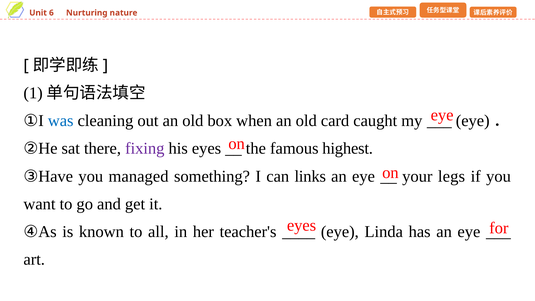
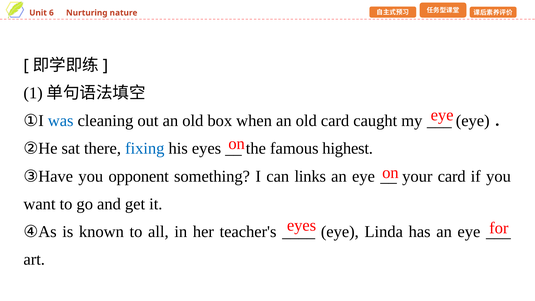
fixing colour: purple -> blue
managed: managed -> opponent
your legs: legs -> card
